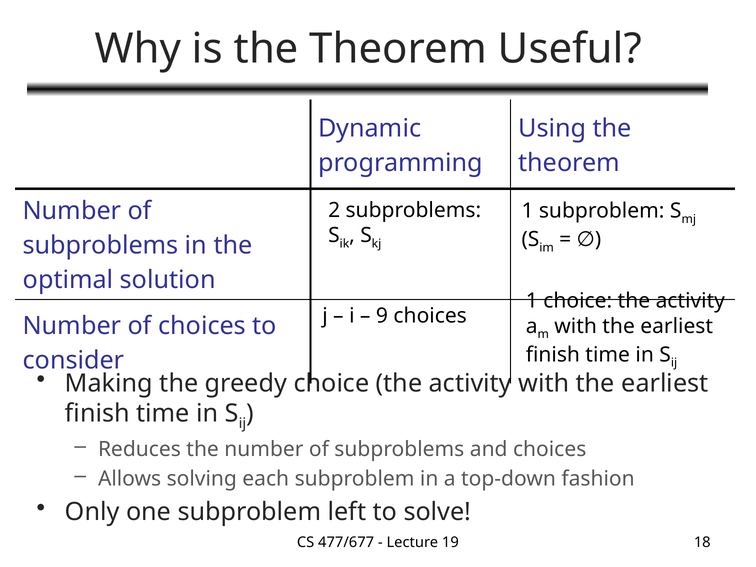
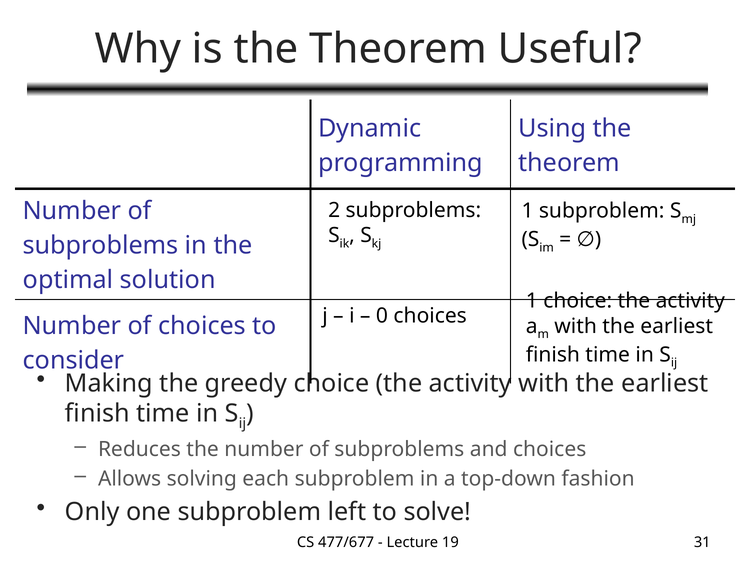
9: 9 -> 0
18: 18 -> 31
